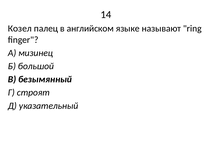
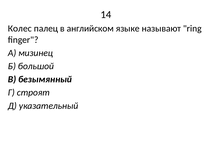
Козел: Козел -> Колес
